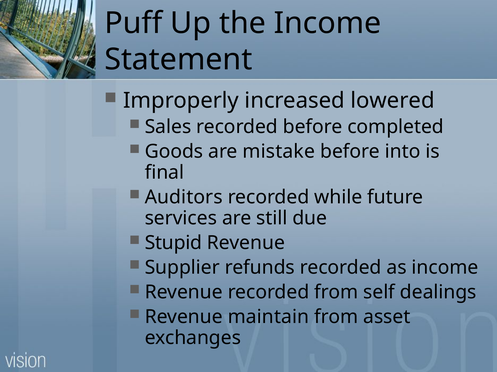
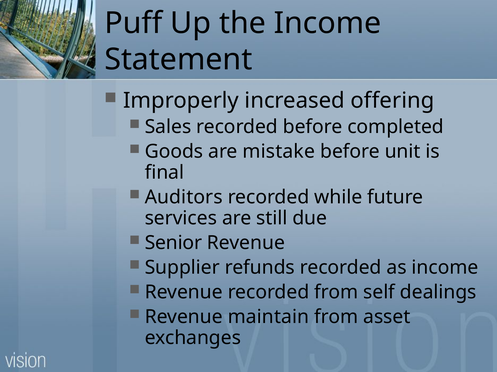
lowered: lowered -> offering
into: into -> unit
Stupid: Stupid -> Senior
